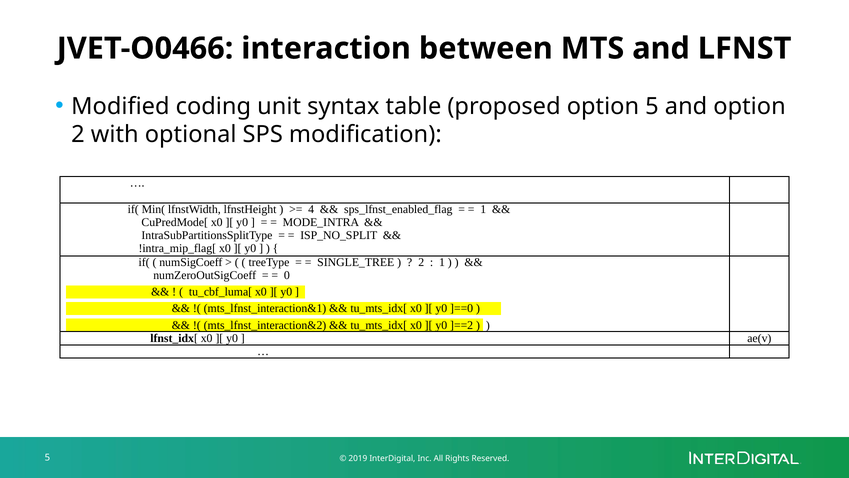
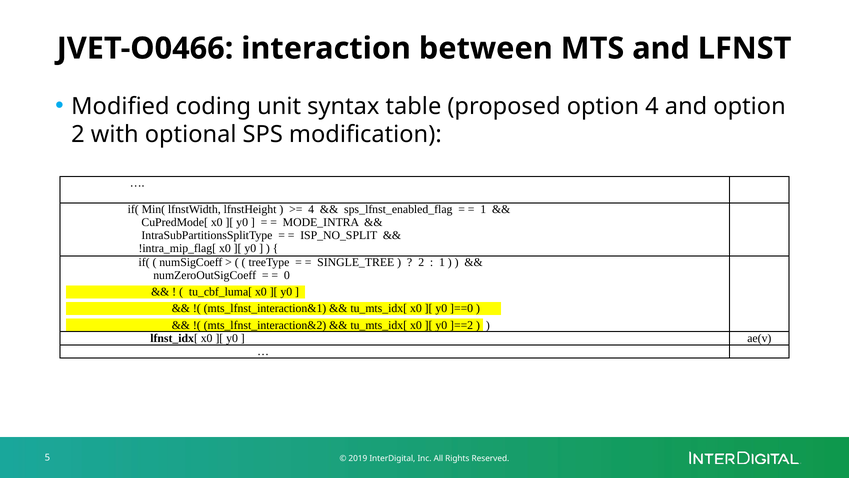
option 5: 5 -> 4
